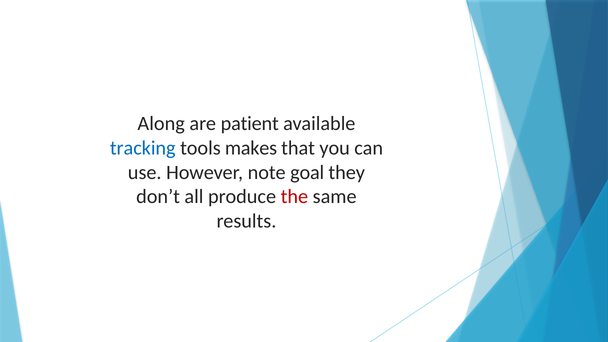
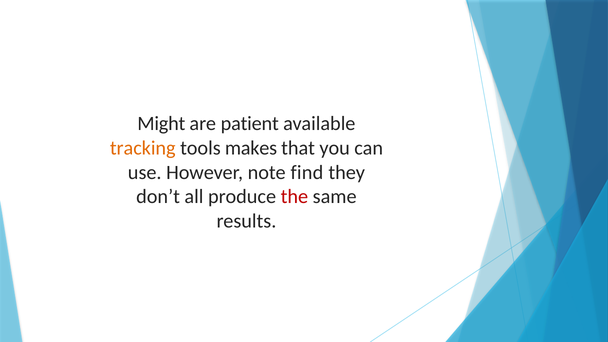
Along: Along -> Might
tracking colour: blue -> orange
goal: goal -> find
